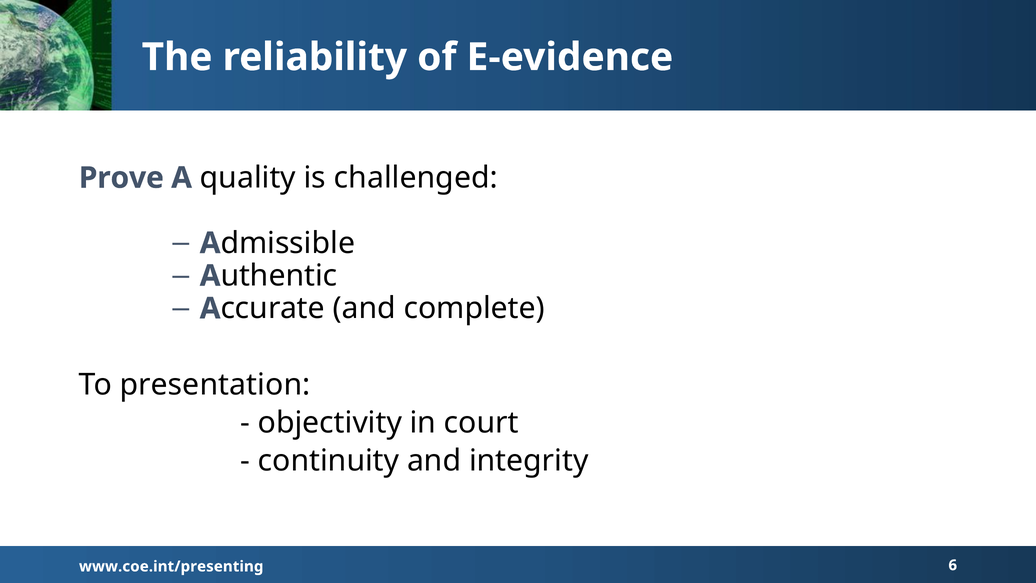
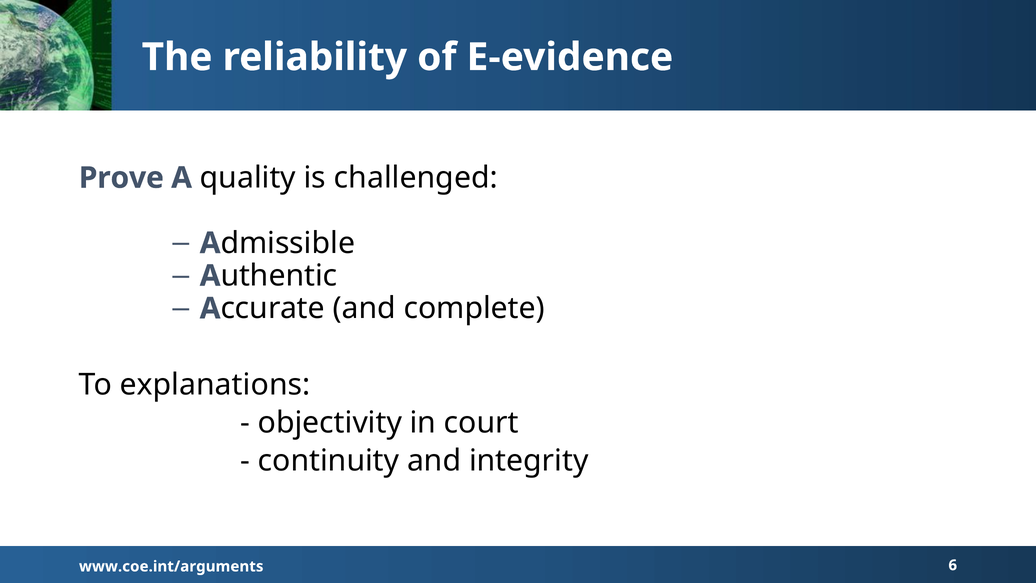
presentation: presentation -> explanations
www.coe.int/presenting: www.coe.int/presenting -> www.coe.int/arguments
